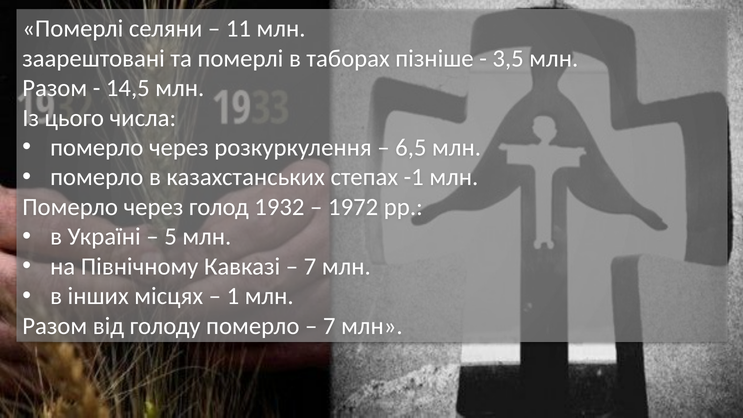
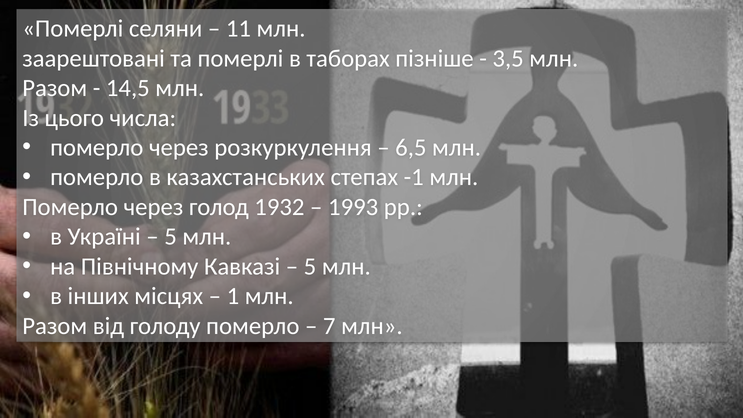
1972: 1972 -> 1993
7 at (310, 266): 7 -> 5
